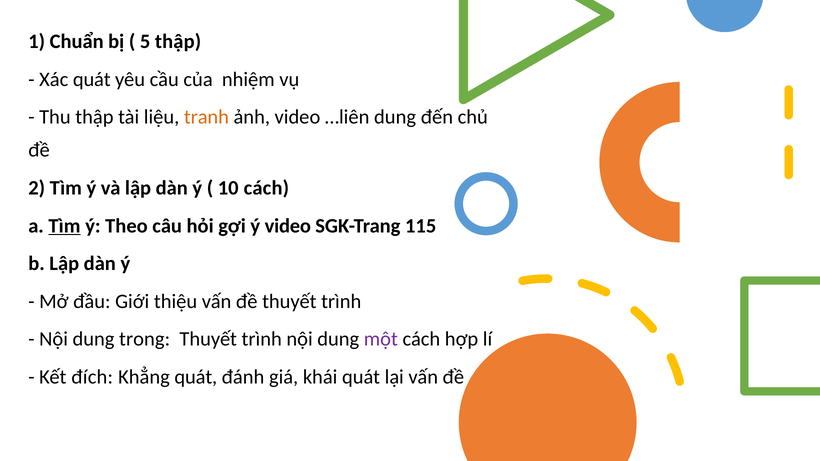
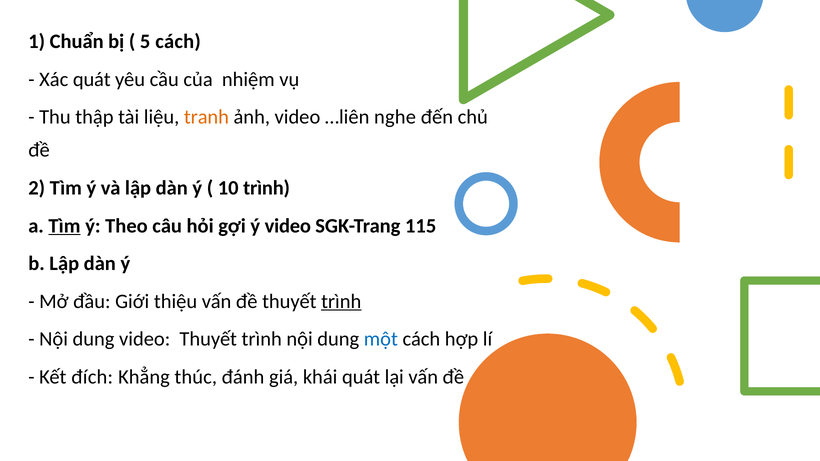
5 thập: thập -> cách
…liên dung: dung -> nghe
10 cách: cách -> trình
trình at (341, 301) underline: none -> present
dung trong: trong -> video
một colour: purple -> blue
Khẳng quát: quát -> thúc
